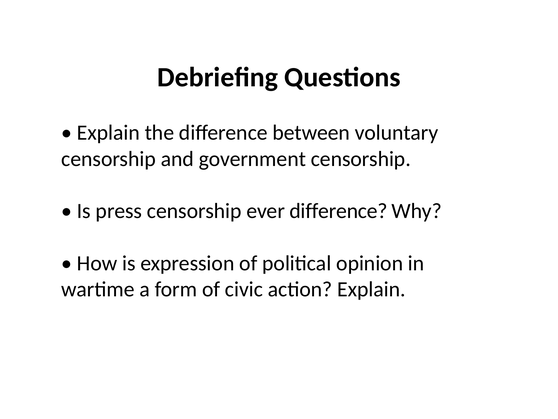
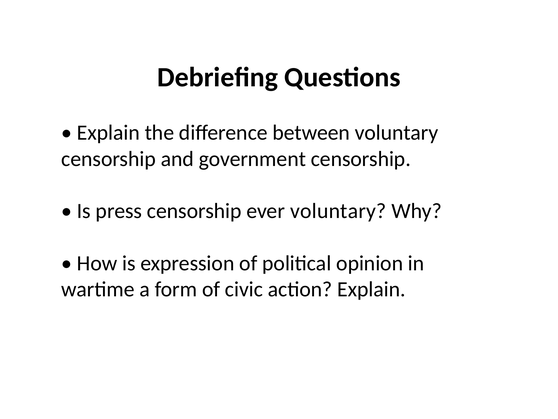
ever difference: difference -> voluntary
